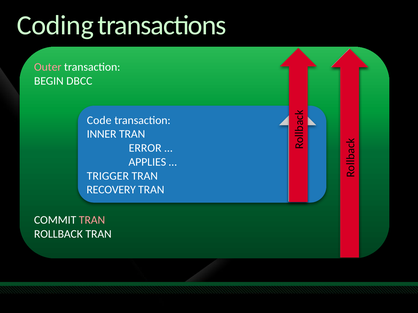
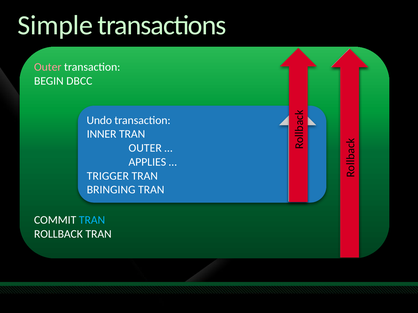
Coding: Coding -> Simple
Code: Code -> Undo
ERROR at (145, 148): ERROR -> OUTER
RECOVERY: RECOVERY -> BRINGING
TRAN at (92, 220) colour: pink -> light blue
